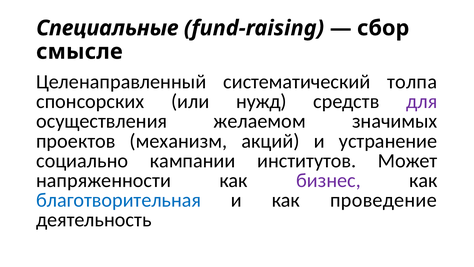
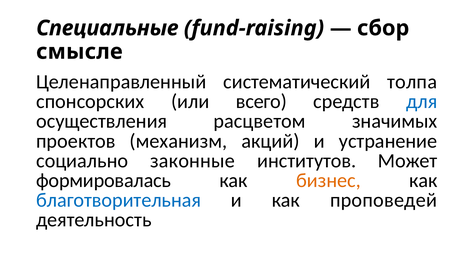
нужд: нужд -> всего
для colour: purple -> blue
желаемом: желаемом -> расцветом
кампании: кампании -> законные
напряженности: напряженности -> формировалась
бизнес colour: purple -> orange
проведение: проведение -> проповедей
